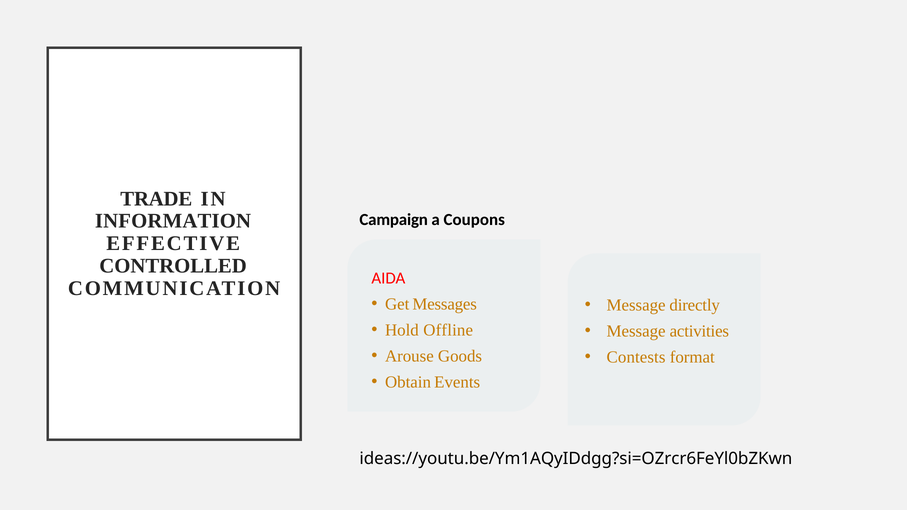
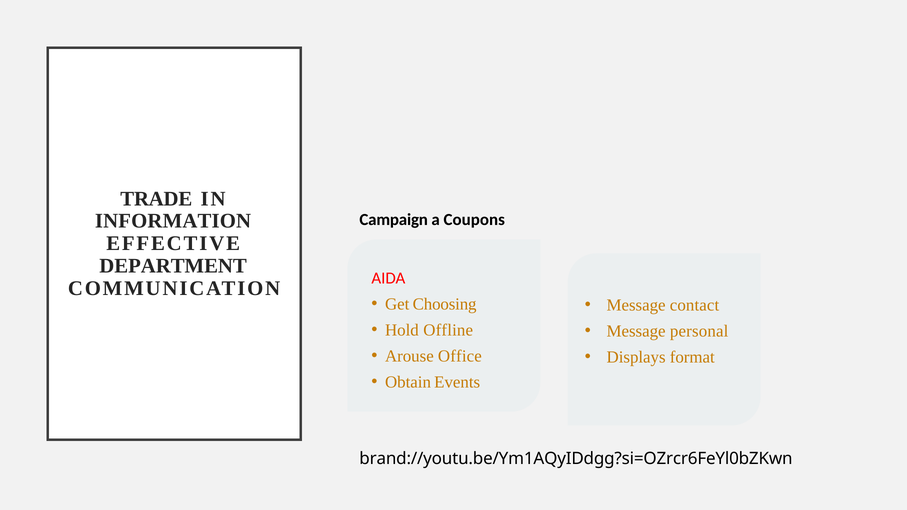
CONTROLLED: CONTROLLED -> DEPARTMENT
Messages: Messages -> Choosing
directly: directly -> contact
activities: activities -> personal
Goods: Goods -> Office
Contests: Contests -> Displays
ideas://youtu.be/Ym1AQyIDdgg?si=OZrcr6FeYl0bZKwn: ideas://youtu.be/Ym1AQyIDdgg?si=OZrcr6FeYl0bZKwn -> brand://youtu.be/Ym1AQyIDdgg?si=OZrcr6FeYl0bZKwn
